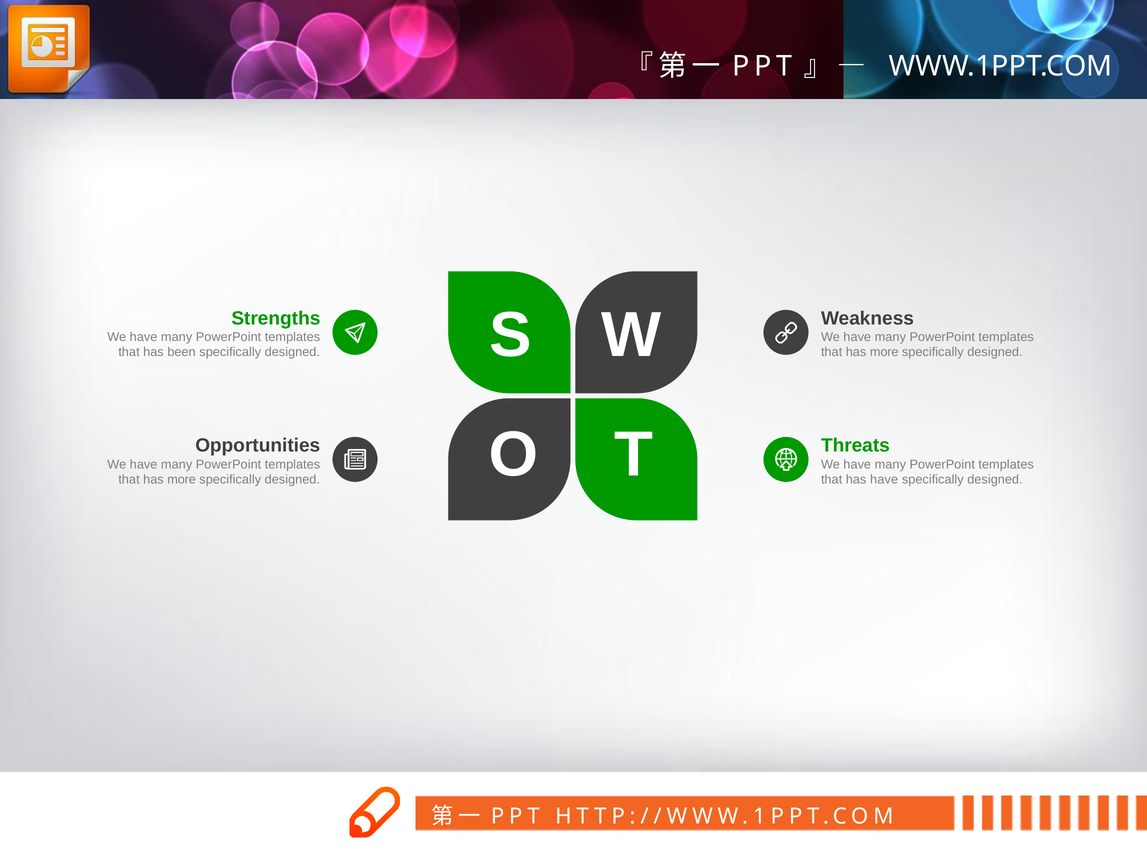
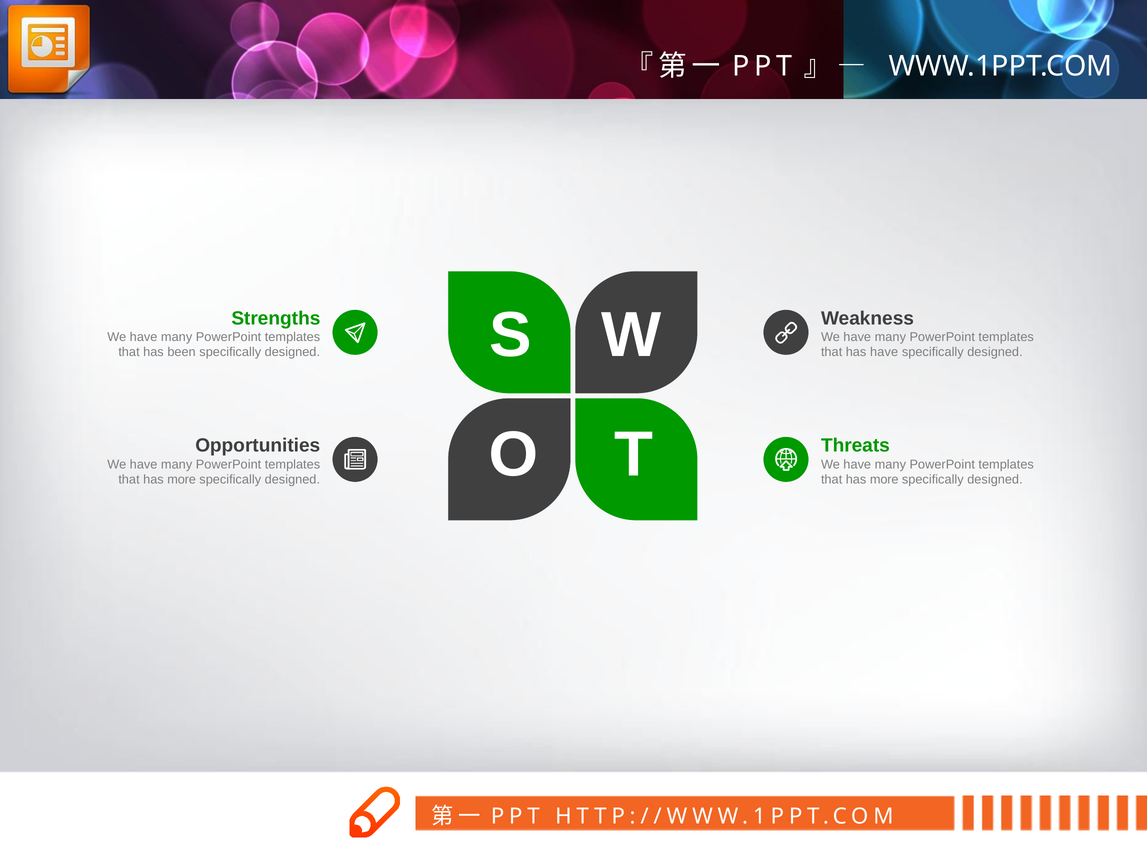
more at (884, 352): more -> have
have at (884, 480): have -> more
